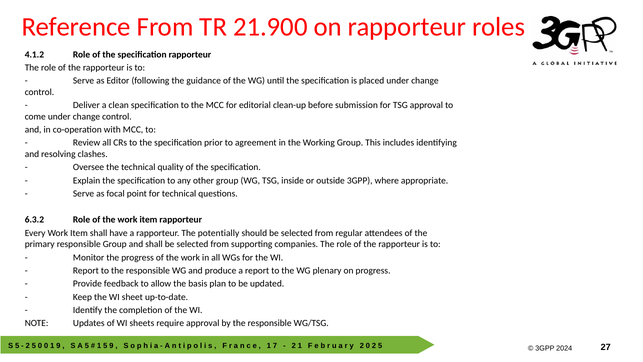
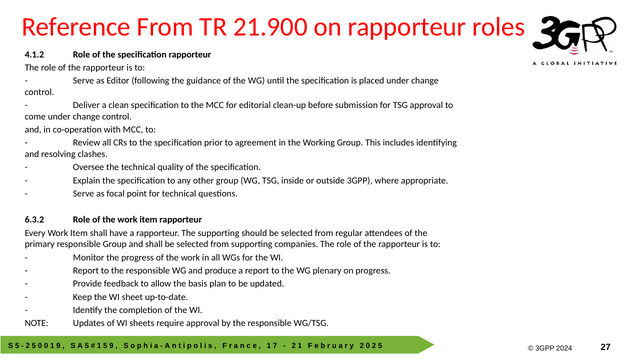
The potentially: potentially -> supporting
